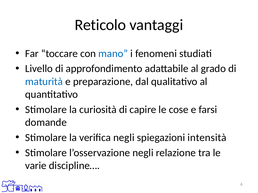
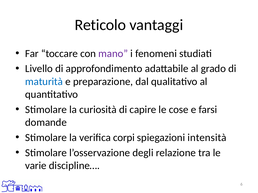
mano colour: blue -> purple
verifica negli: negli -> corpi
l’osservazione negli: negli -> degli
